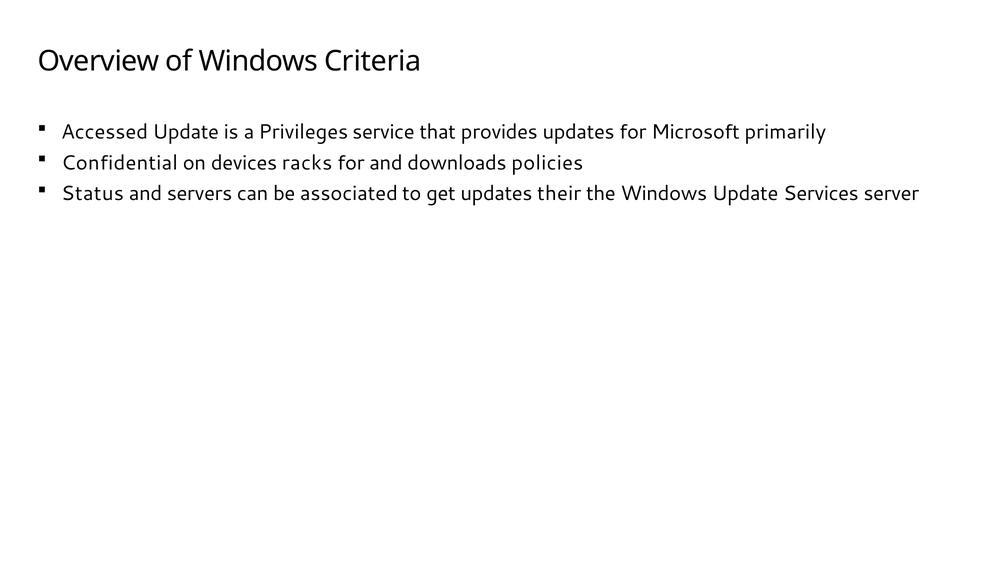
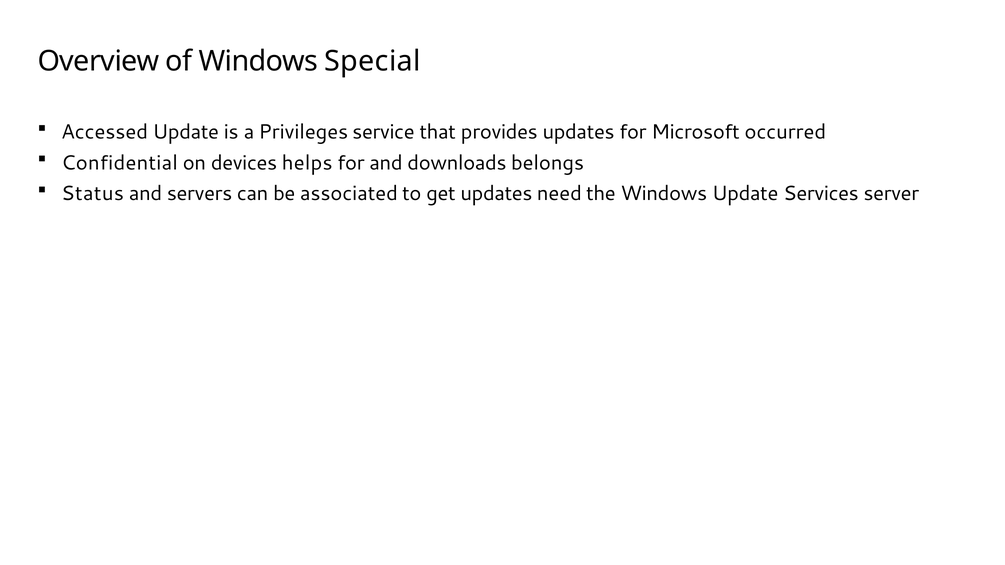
Criteria: Criteria -> Special
primarily: primarily -> occurred
racks: racks -> helps
policies: policies -> belongs
their: their -> need
